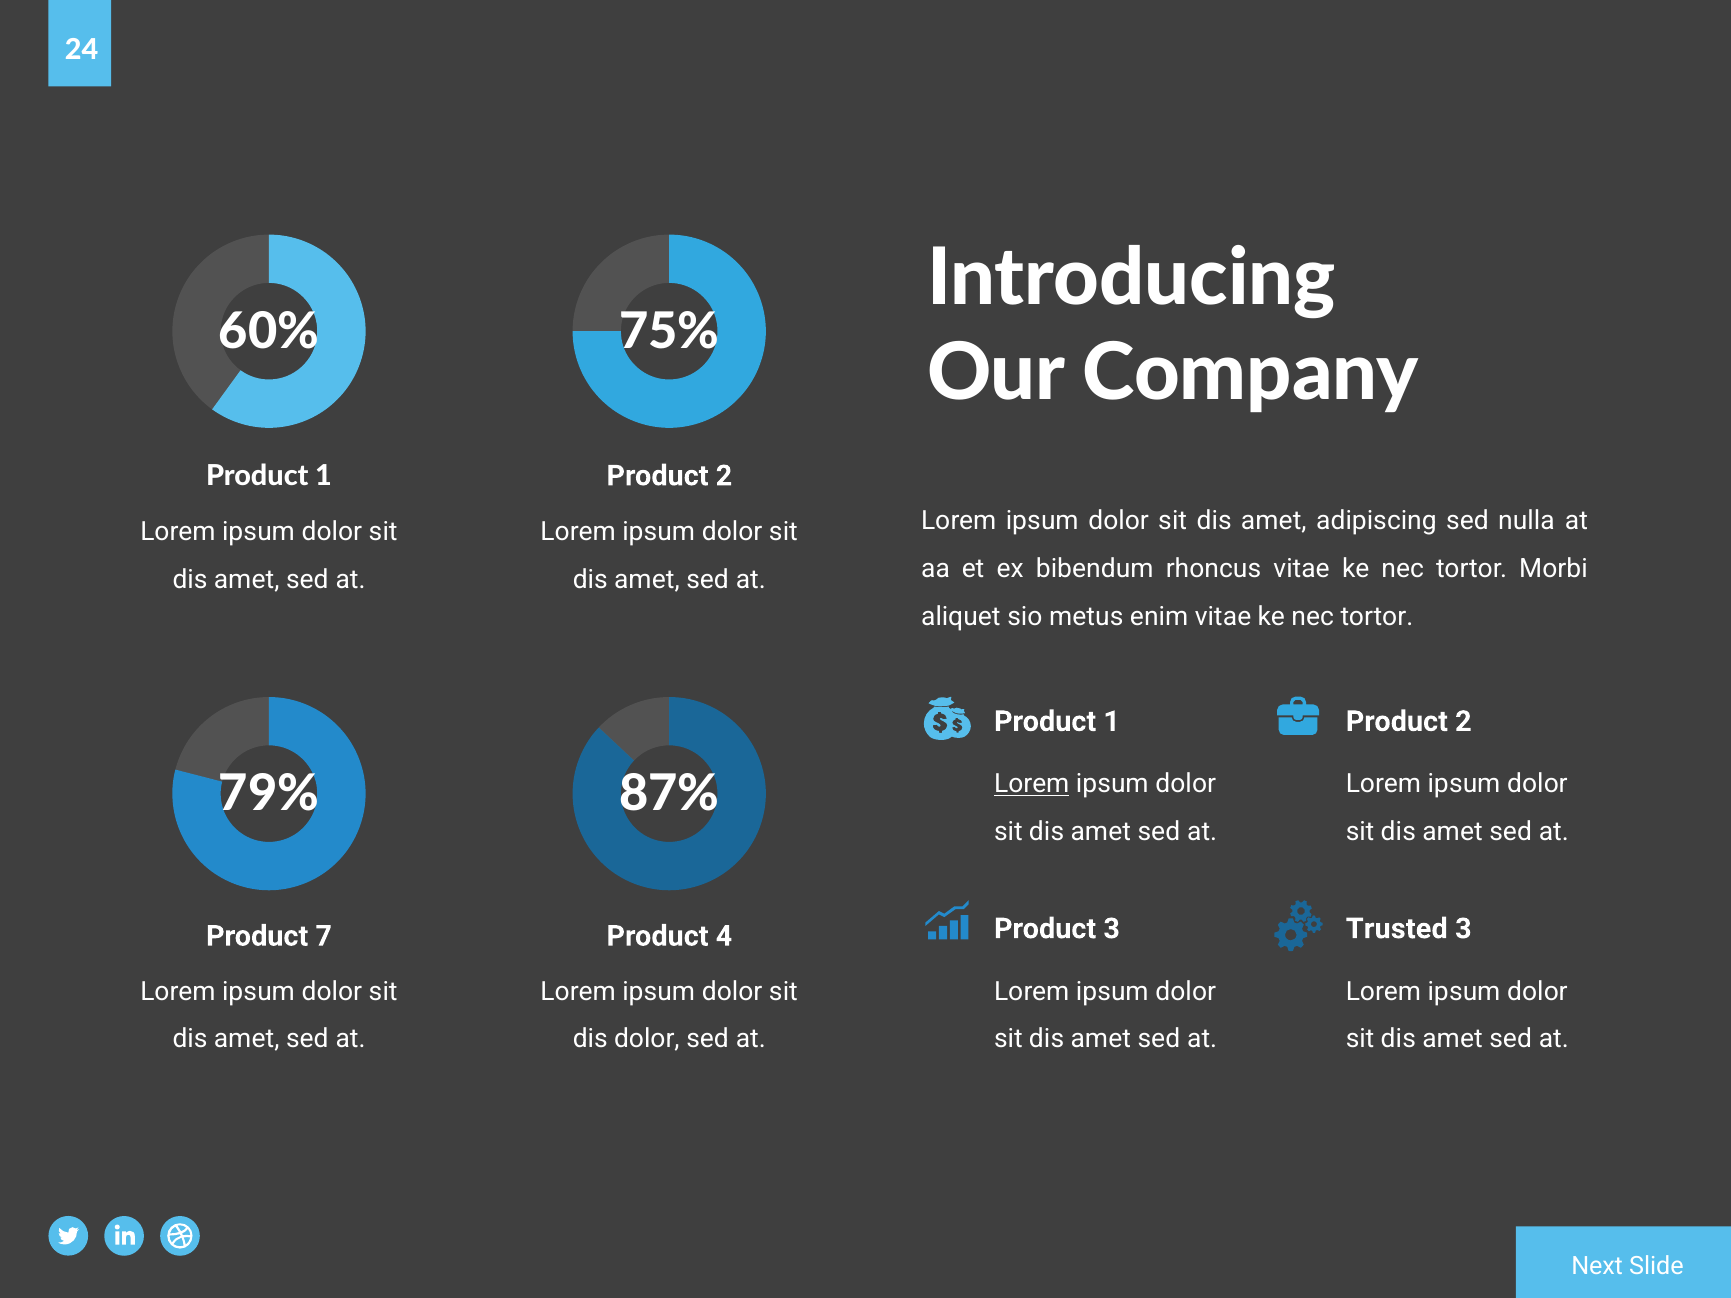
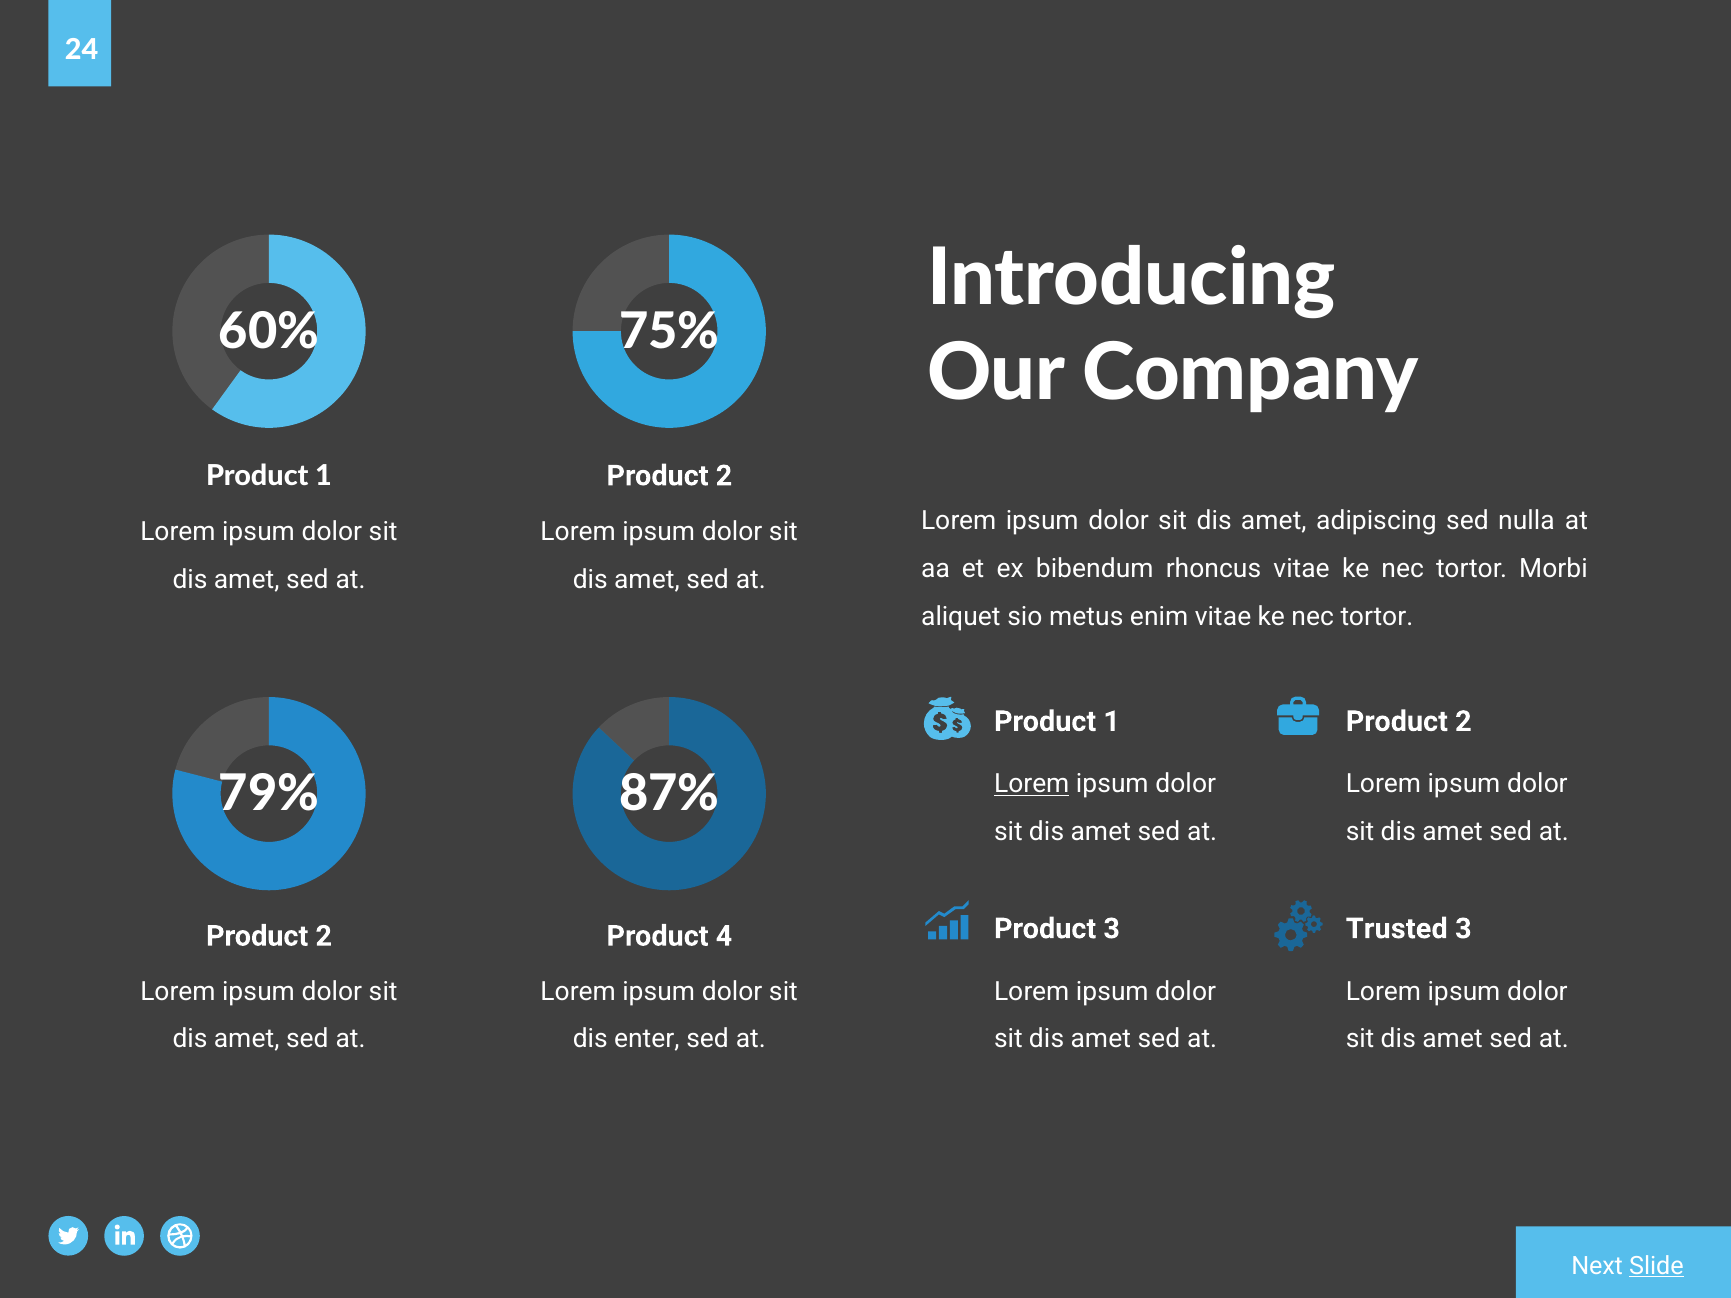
7 at (324, 936): 7 -> 2
dis dolor: dolor -> enter
Slide underline: none -> present
